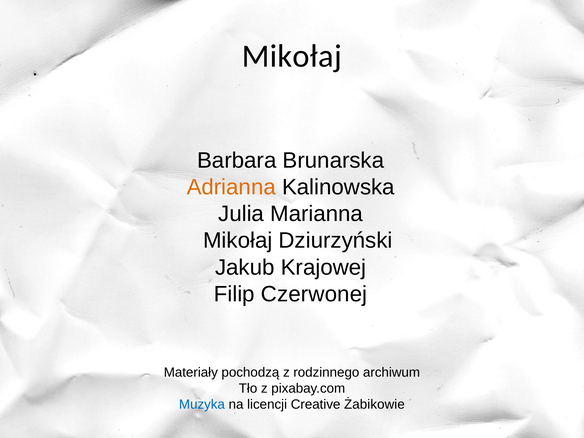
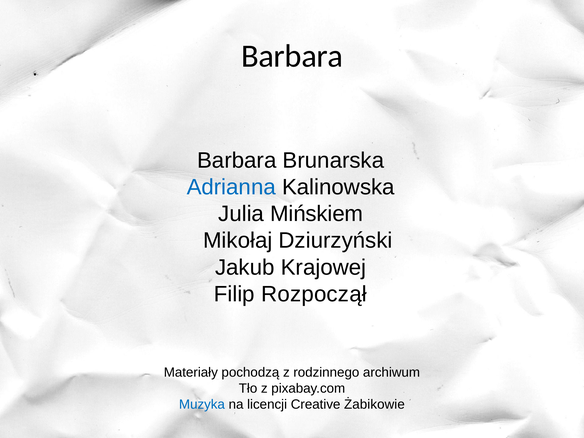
Mikołaj at (292, 56): Mikołaj -> Barbara
Adrianna colour: orange -> blue
Marianna: Marianna -> Mińskiem
Czerwonej: Czerwonej -> Rozpoczął
